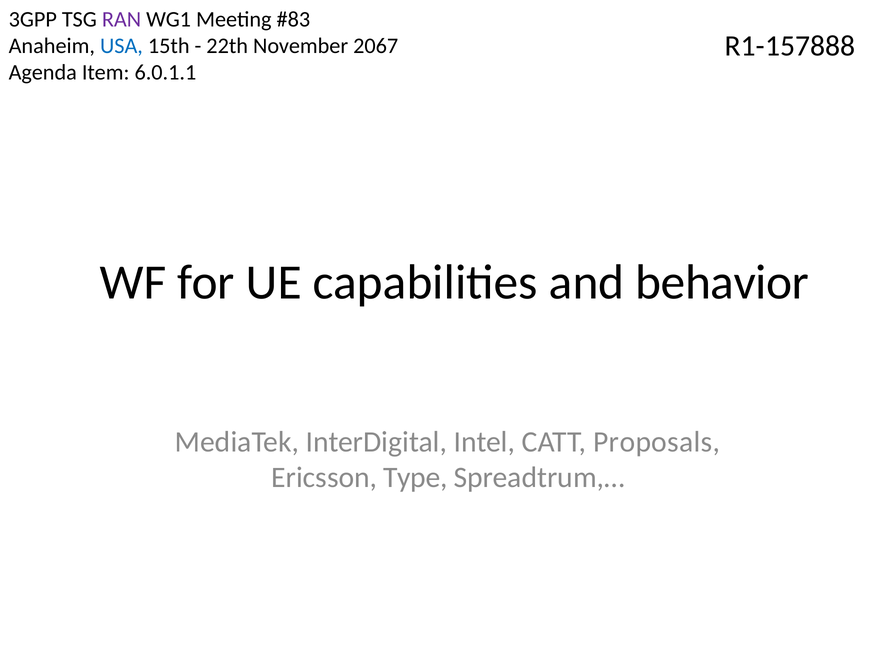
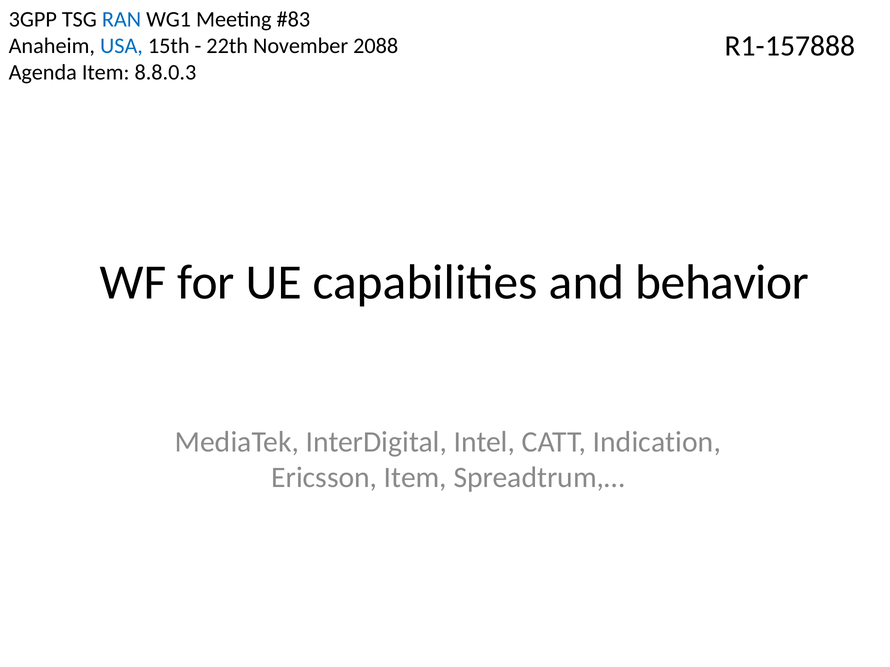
RAN colour: purple -> blue
2067: 2067 -> 2088
6.0.1.1: 6.0.1.1 -> 8.8.0.3
Proposals: Proposals -> Indication
Ericsson Type: Type -> Item
